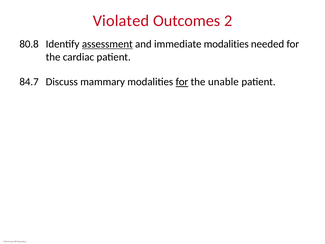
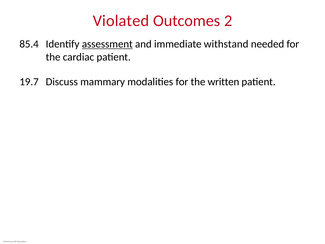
80.8: 80.8 -> 85.4
immediate modalities: modalities -> withstand
84.7: 84.7 -> 19.7
for at (182, 82) underline: present -> none
unable: unable -> written
